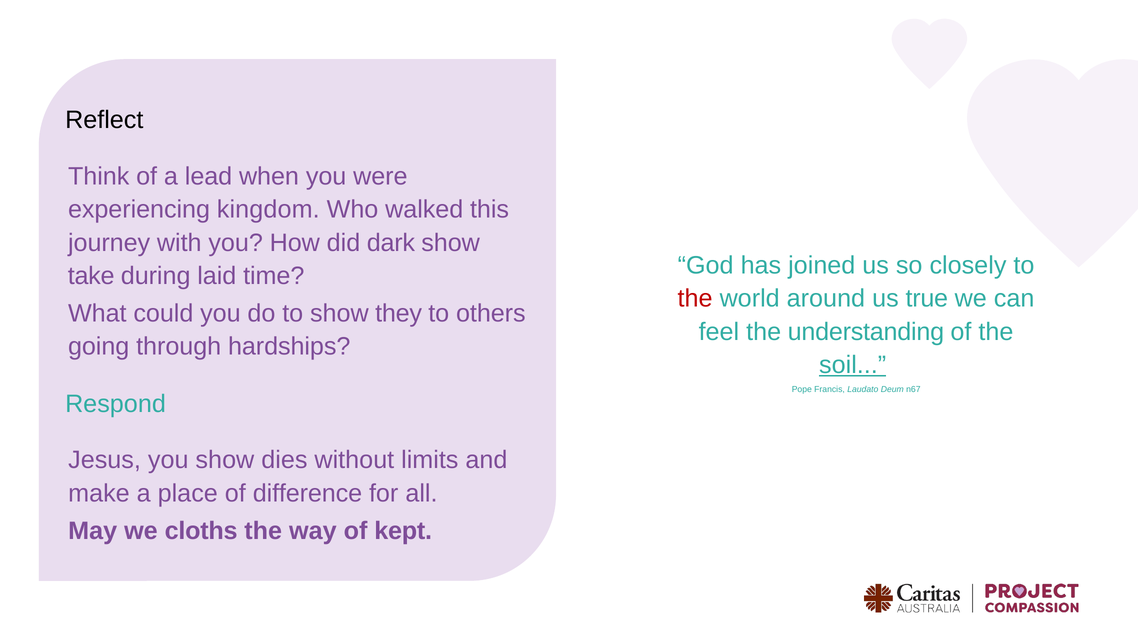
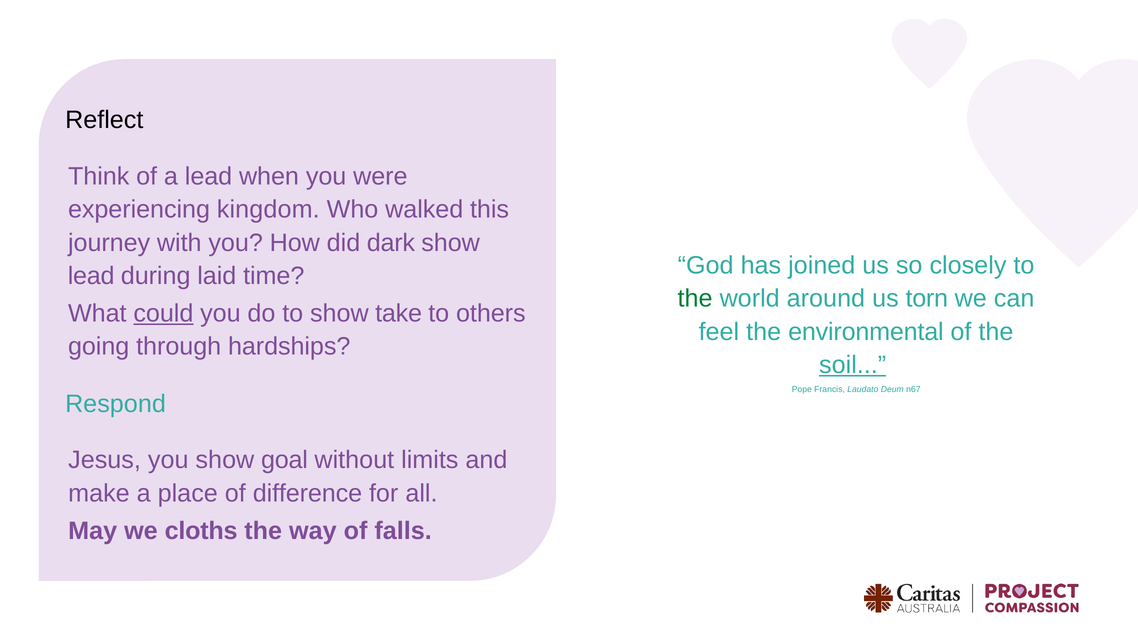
take at (91, 276): take -> lead
the at (695, 299) colour: red -> green
true: true -> torn
could underline: none -> present
they: they -> take
understanding: understanding -> environmental
dies: dies -> goal
kept: kept -> falls
